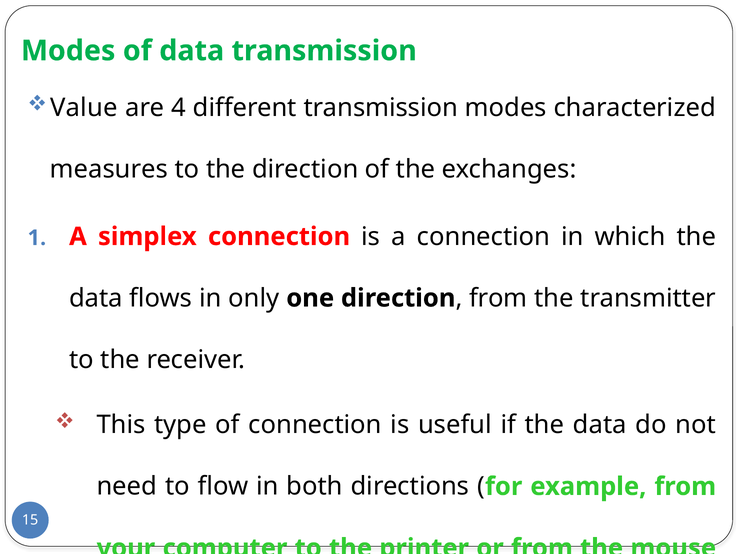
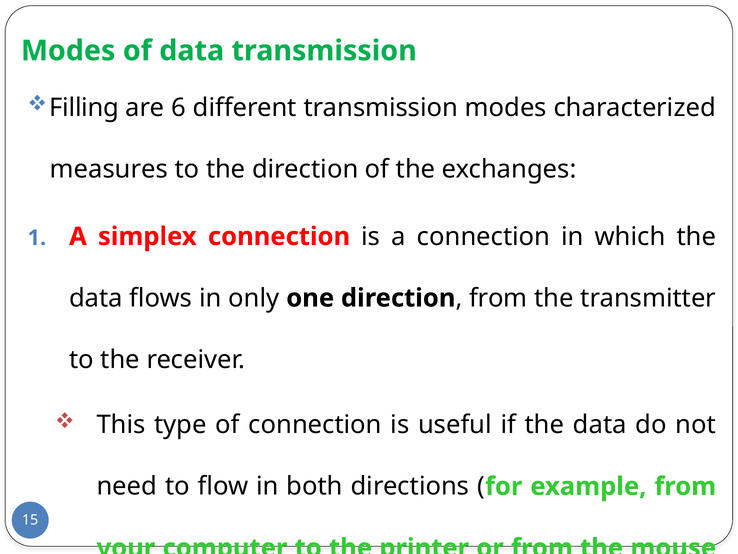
Value: Value -> Filling
4: 4 -> 6
